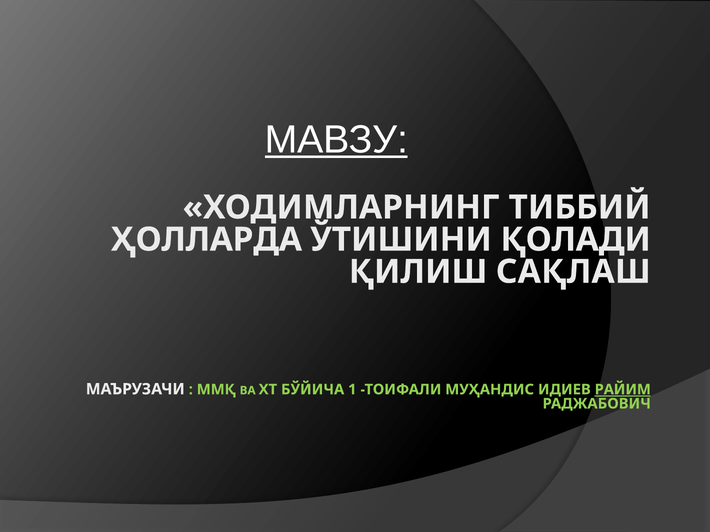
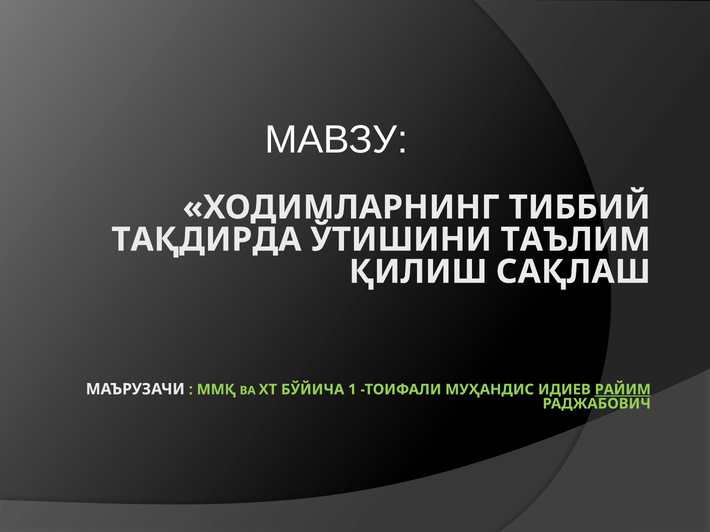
МАВЗУ underline: present -> none
ҲОЛЛАРДА: ҲОЛЛАРДА -> ТАҚДИРДА
ҚОЛАДИ: ҚОЛАДИ -> ТАЪЛИМ
